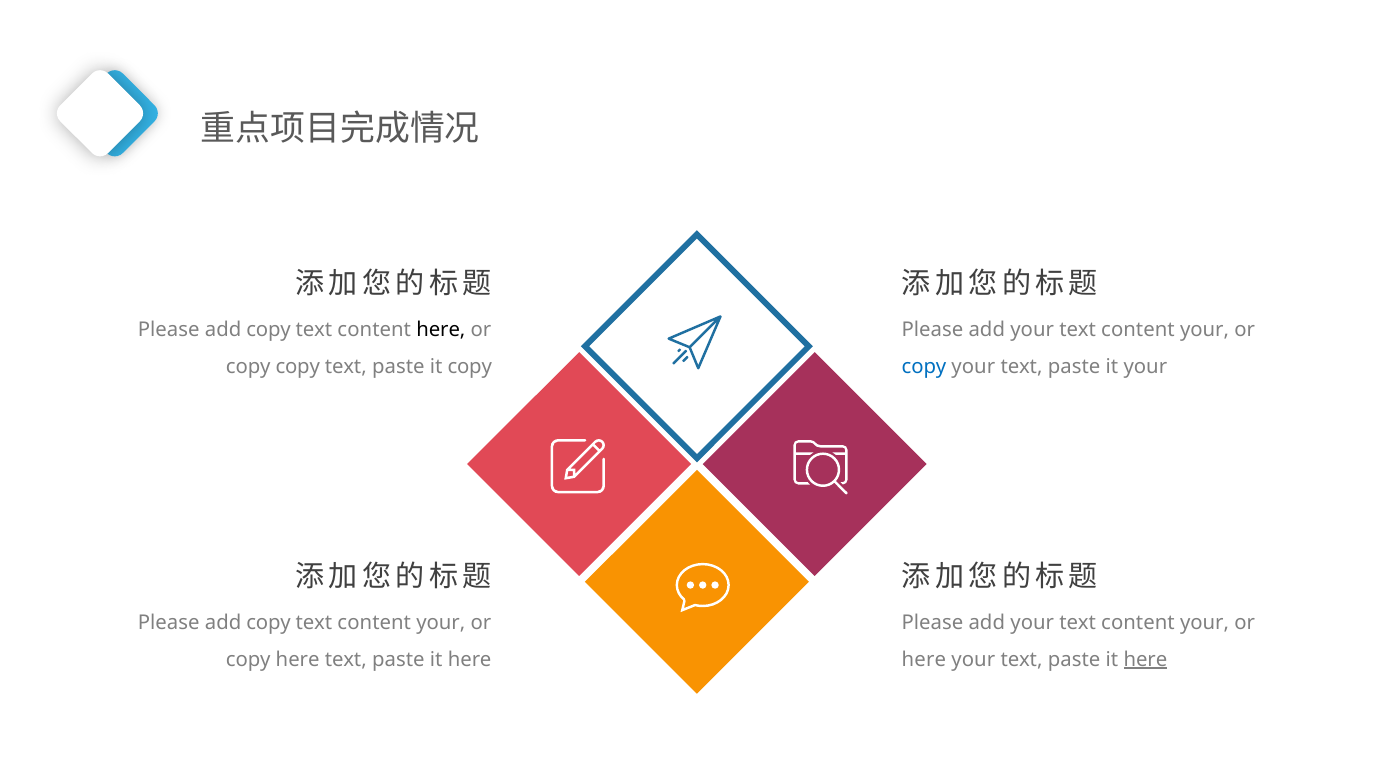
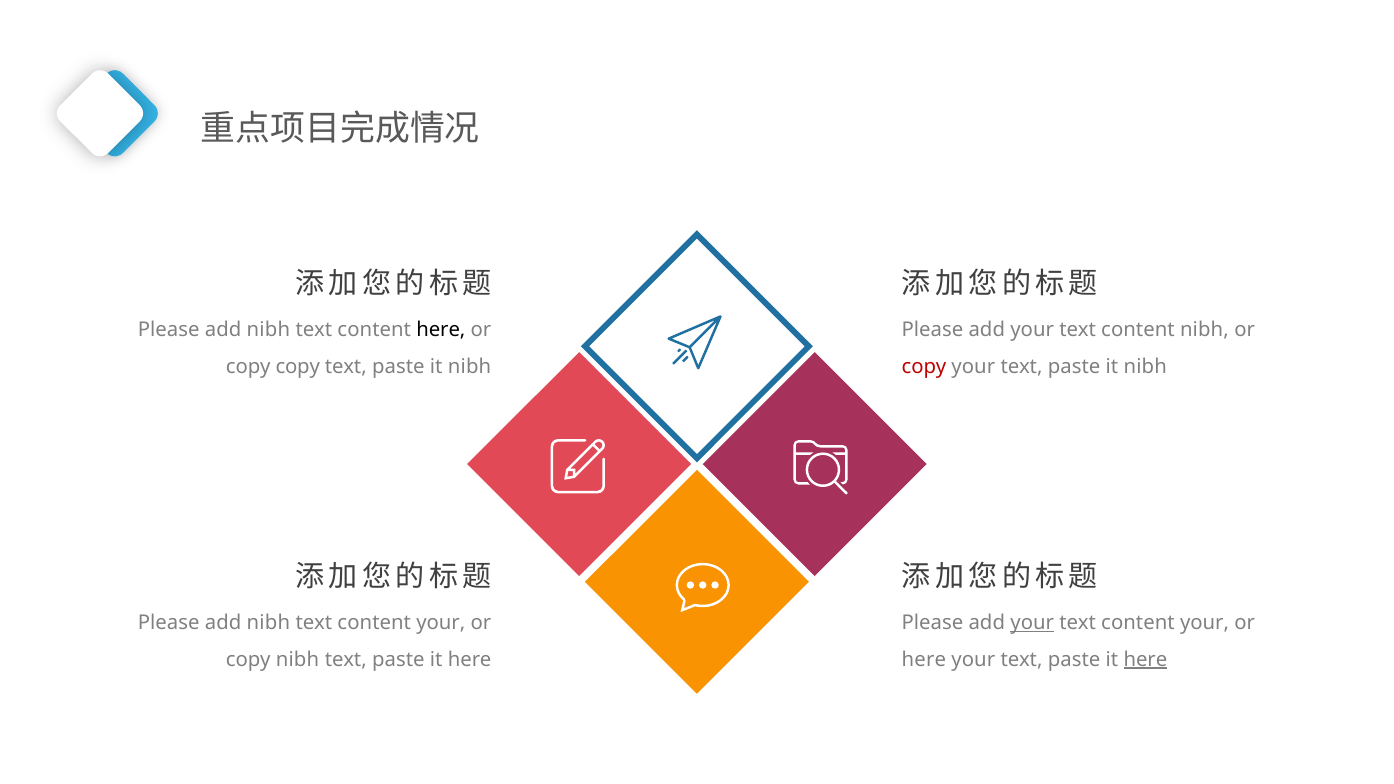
copy at (269, 330): copy -> nibh
your at (1205, 330): your -> nibh
copy at (470, 367): copy -> nibh
copy at (924, 367) colour: blue -> red
your at (1145, 367): your -> nibh
copy at (269, 623): copy -> nibh
your at (1032, 623) underline: none -> present
copy here: here -> nibh
